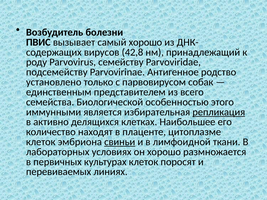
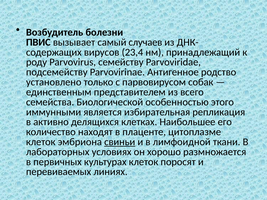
самый хорошо: хорошо -> случаев
42,8: 42,8 -> 23,4
репликация underline: present -> none
